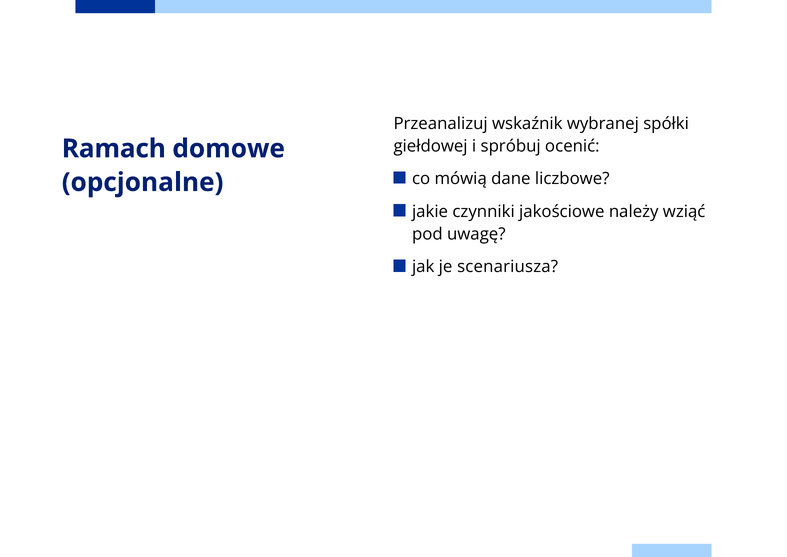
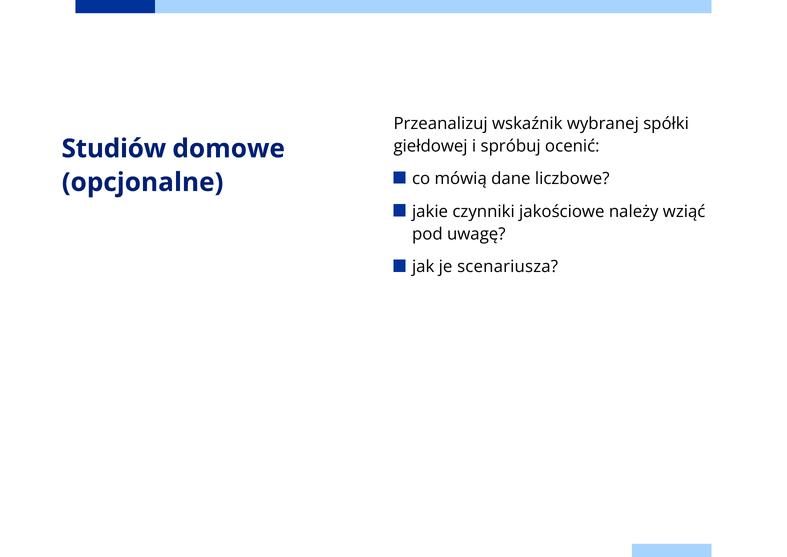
Ramach: Ramach -> Studiów
